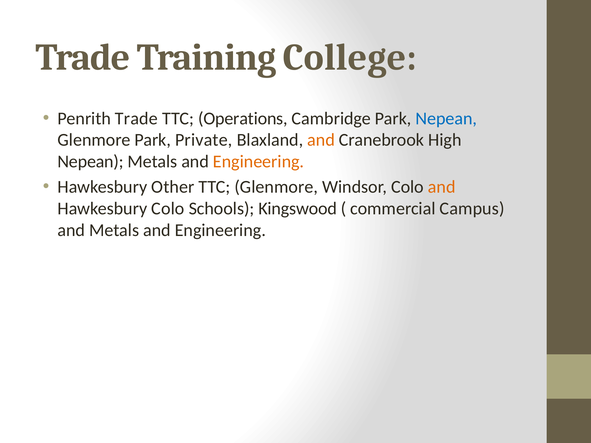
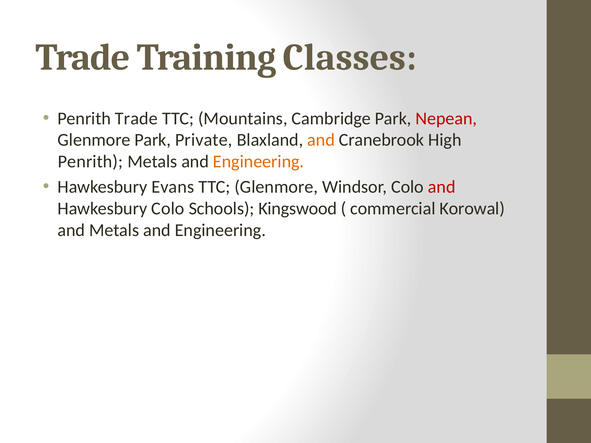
College: College -> Classes
Operations: Operations -> Mountains
Nepean at (446, 118) colour: blue -> red
Nepean at (91, 162): Nepean -> Penrith
Other: Other -> Evans
and at (442, 187) colour: orange -> red
Campus: Campus -> Korowal
